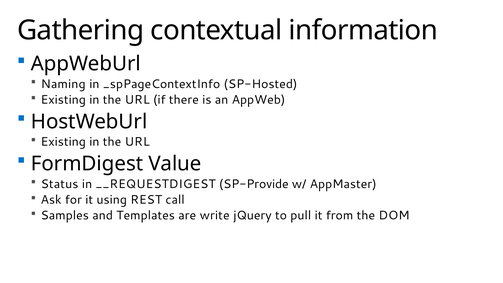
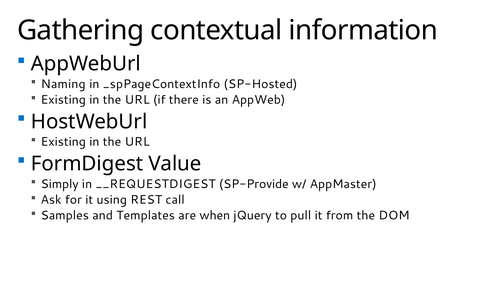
Status: Status -> Simply
write: write -> when
